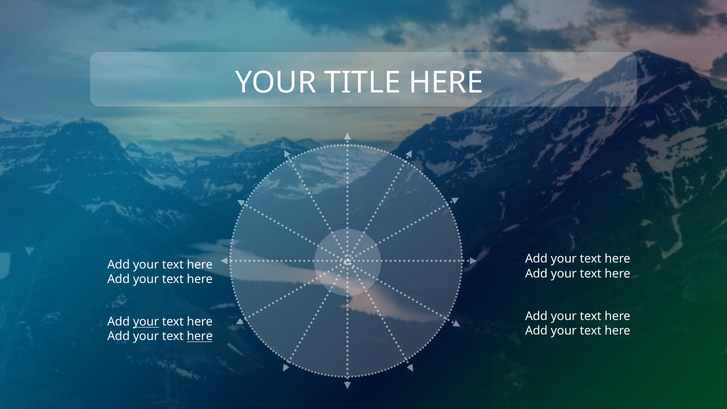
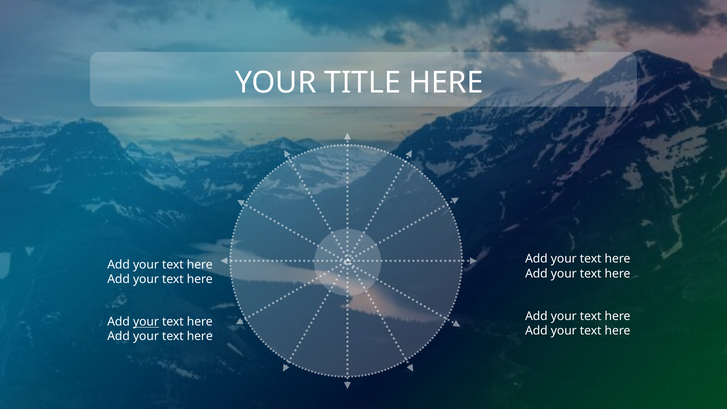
here at (200, 336) underline: present -> none
